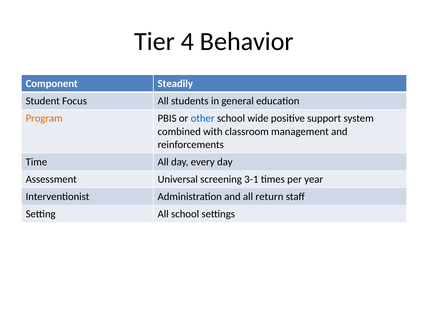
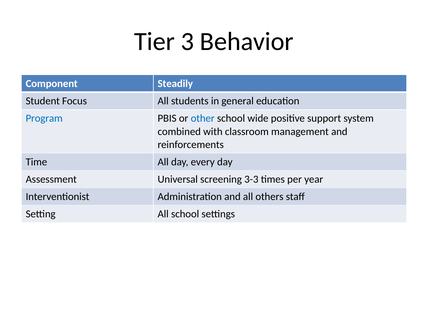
4: 4 -> 3
Program colour: orange -> blue
3-1: 3-1 -> 3-3
return: return -> others
